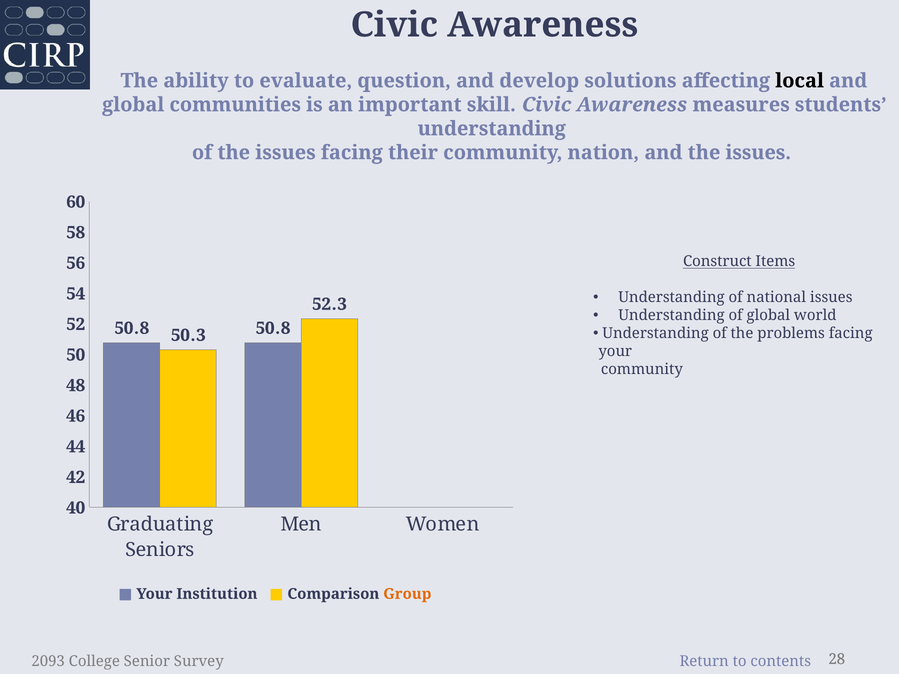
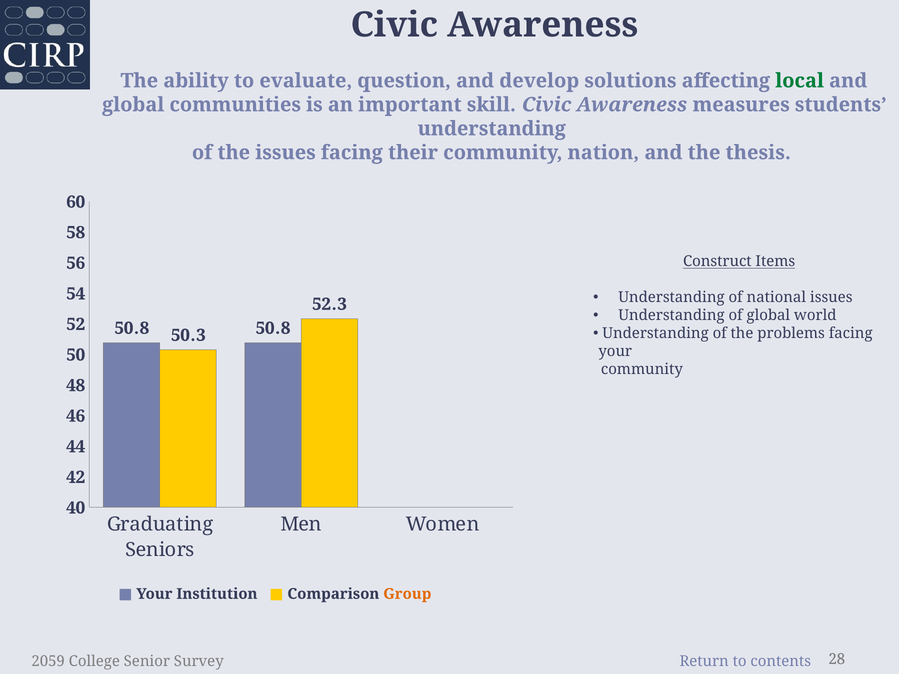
local colour: black -> green
and the issues: issues -> thesis
2093: 2093 -> 2059
